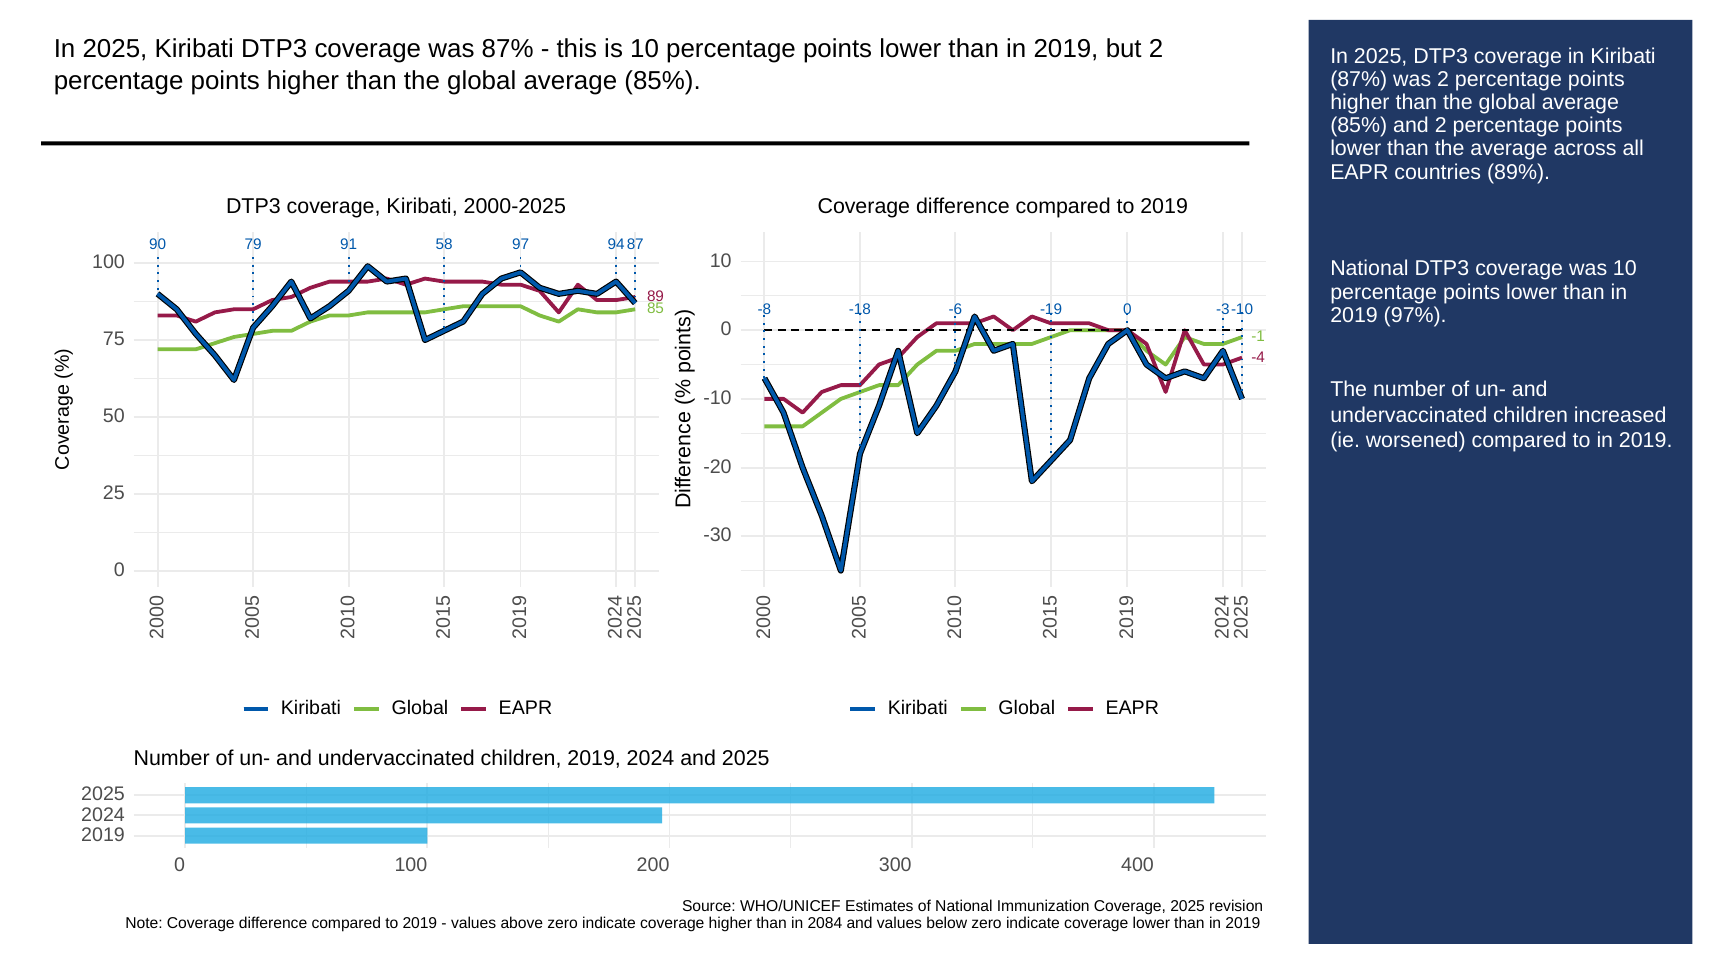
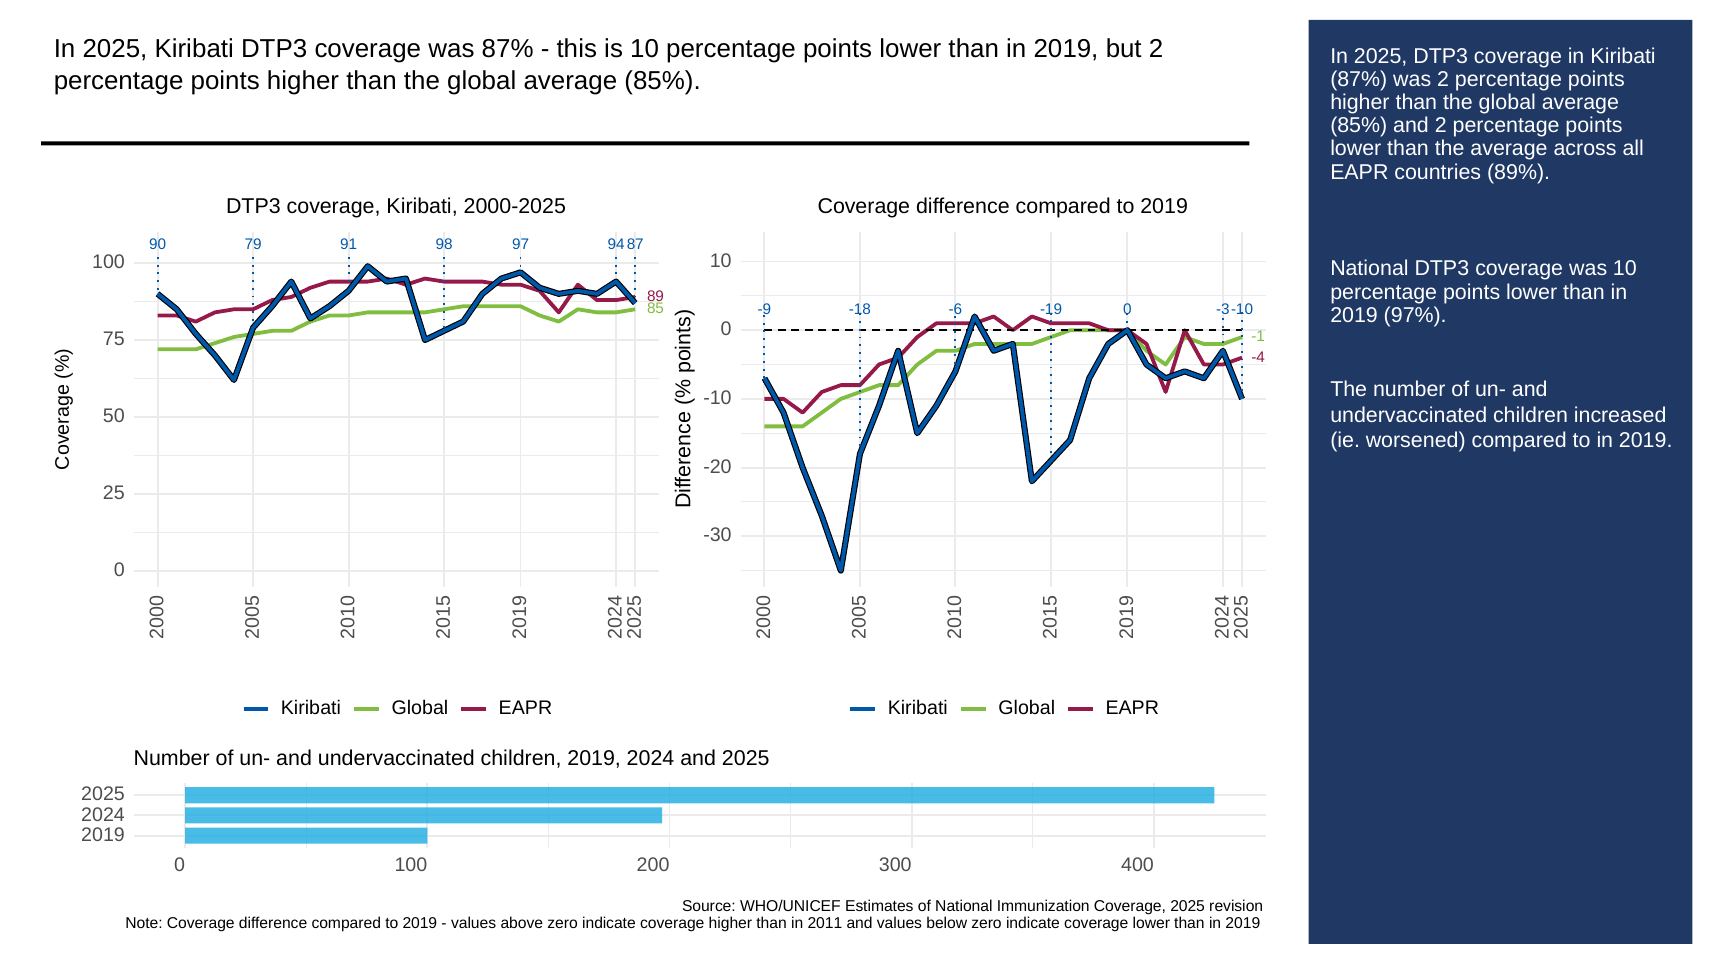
58: 58 -> 98
-8: -8 -> -9
2084: 2084 -> 2011
